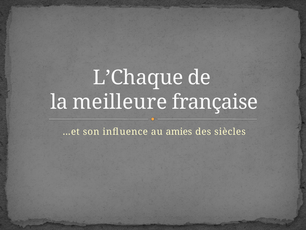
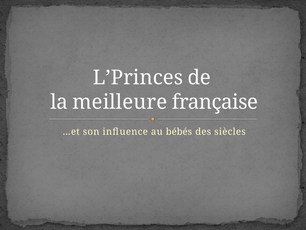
L’Chaque: L’Chaque -> L’Princes
amies: amies -> bébés
